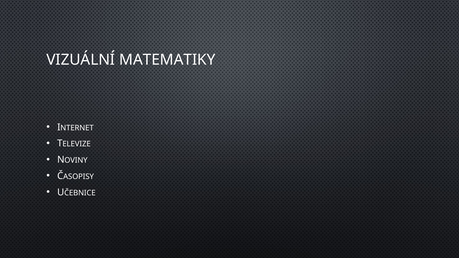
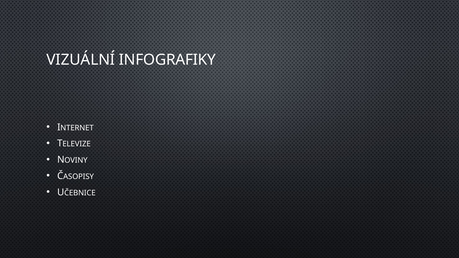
MATEMATIKY: MATEMATIKY -> INFOGRAFIKY
